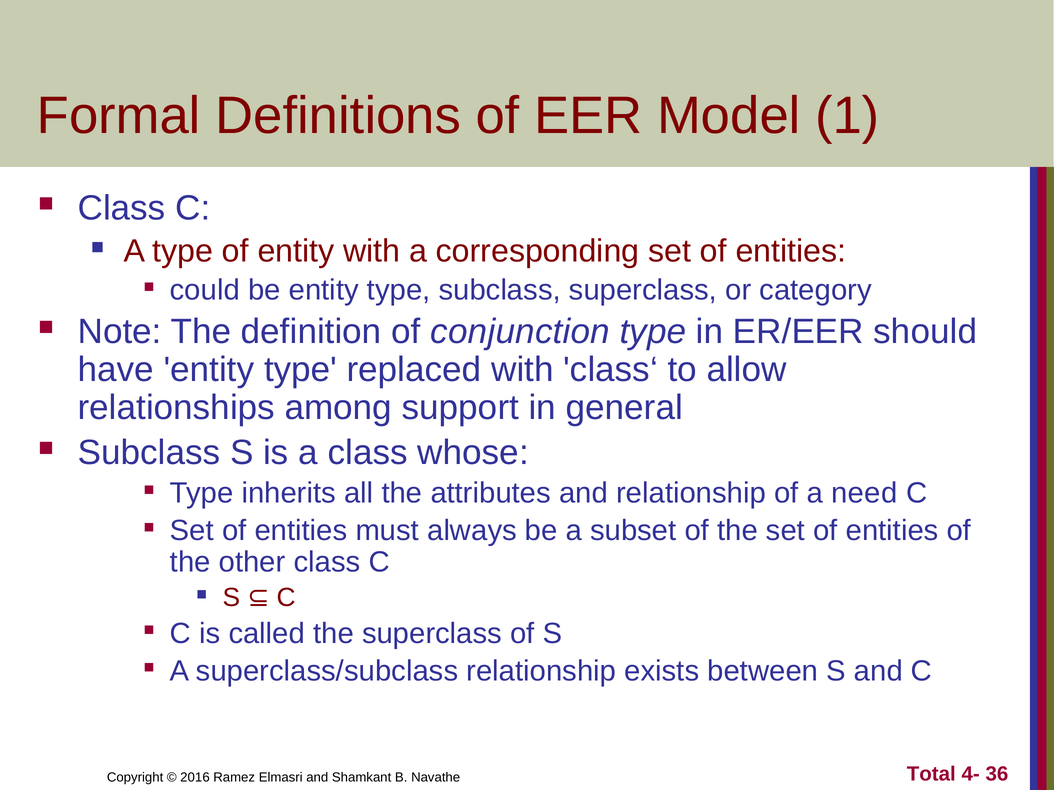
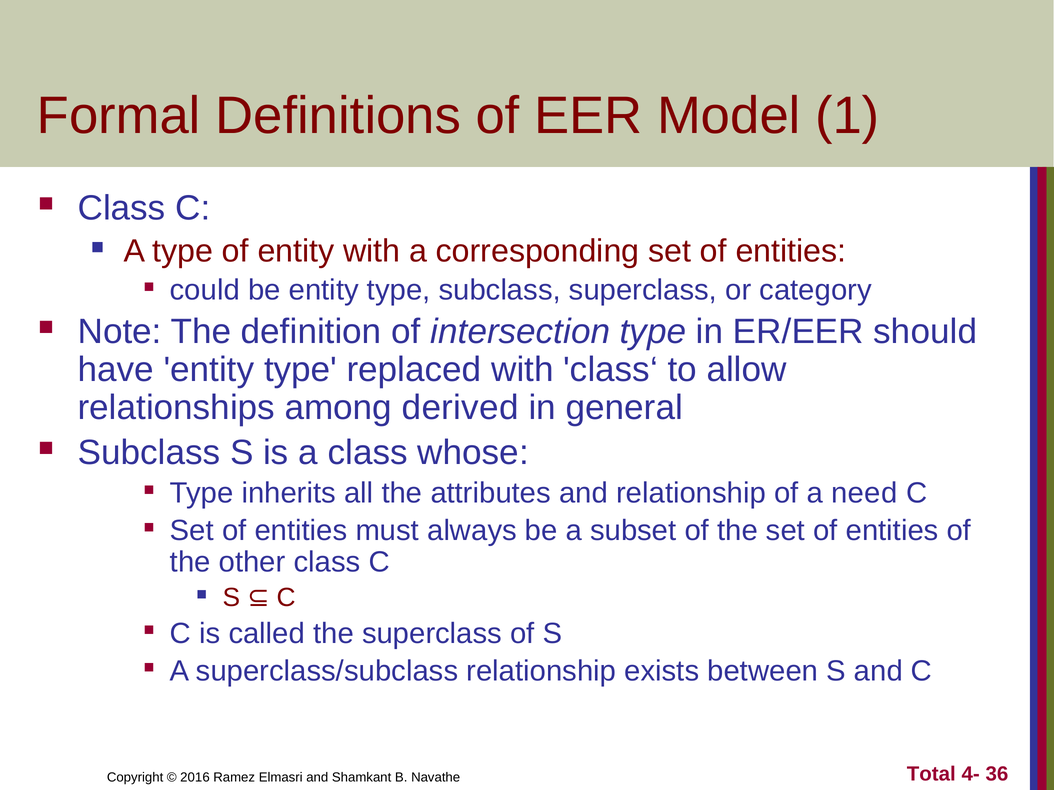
conjunction: conjunction -> intersection
support: support -> derived
